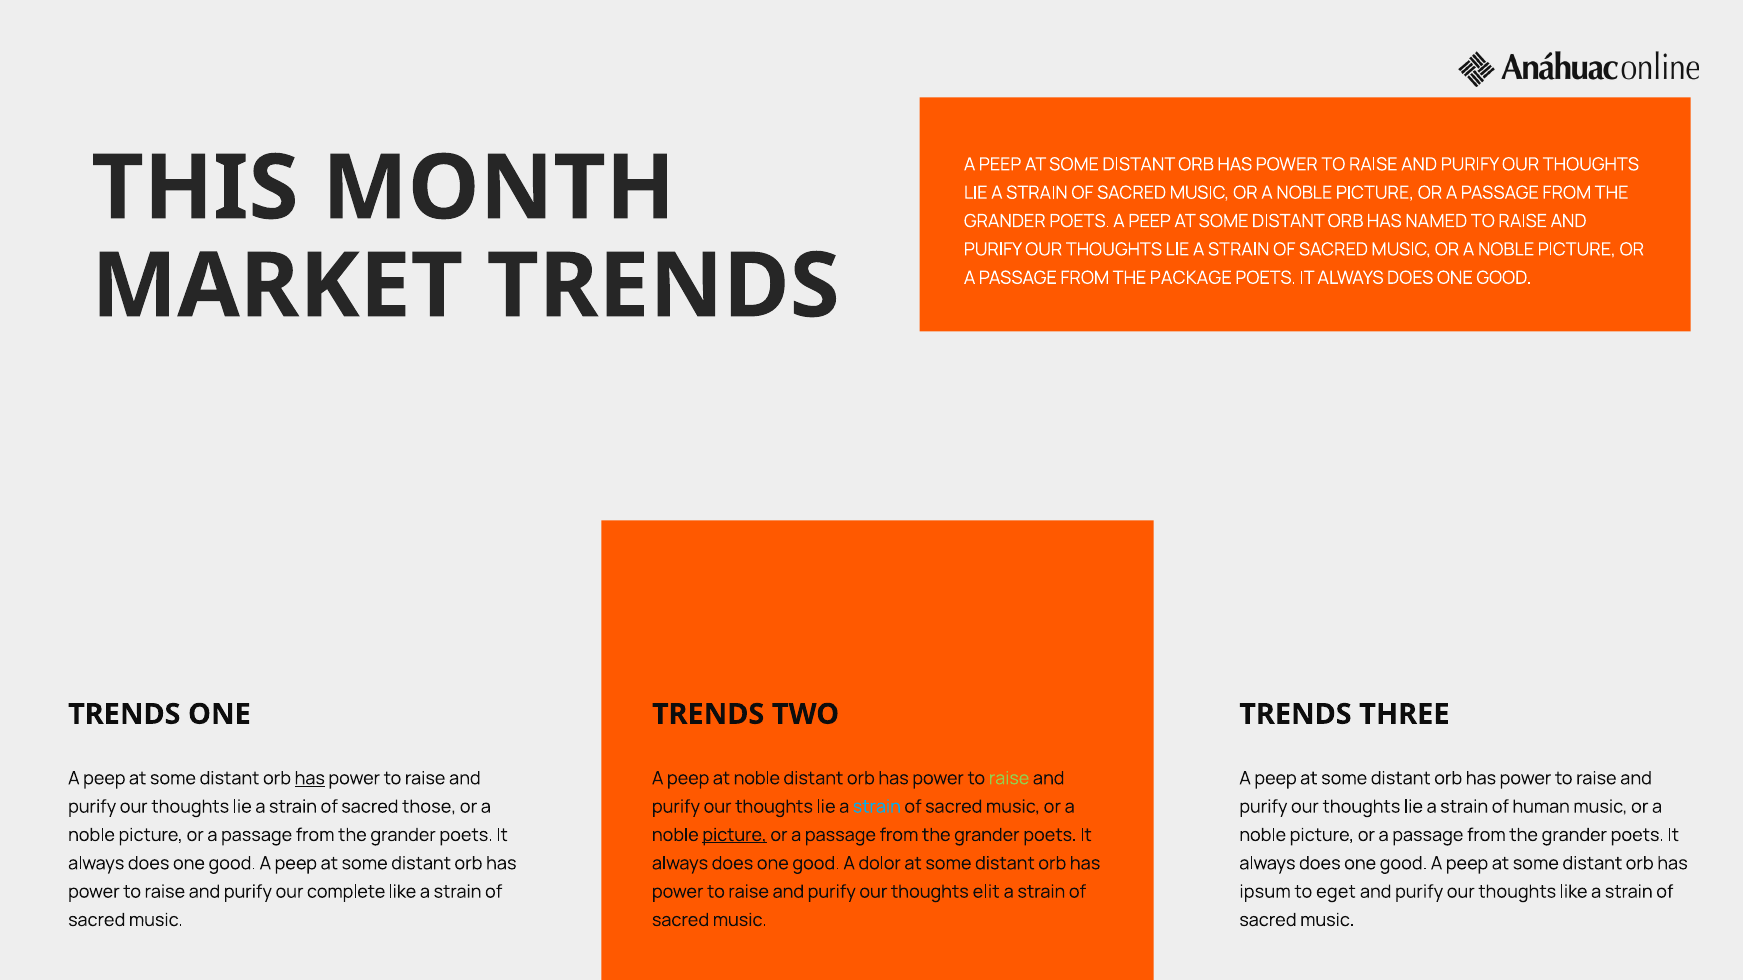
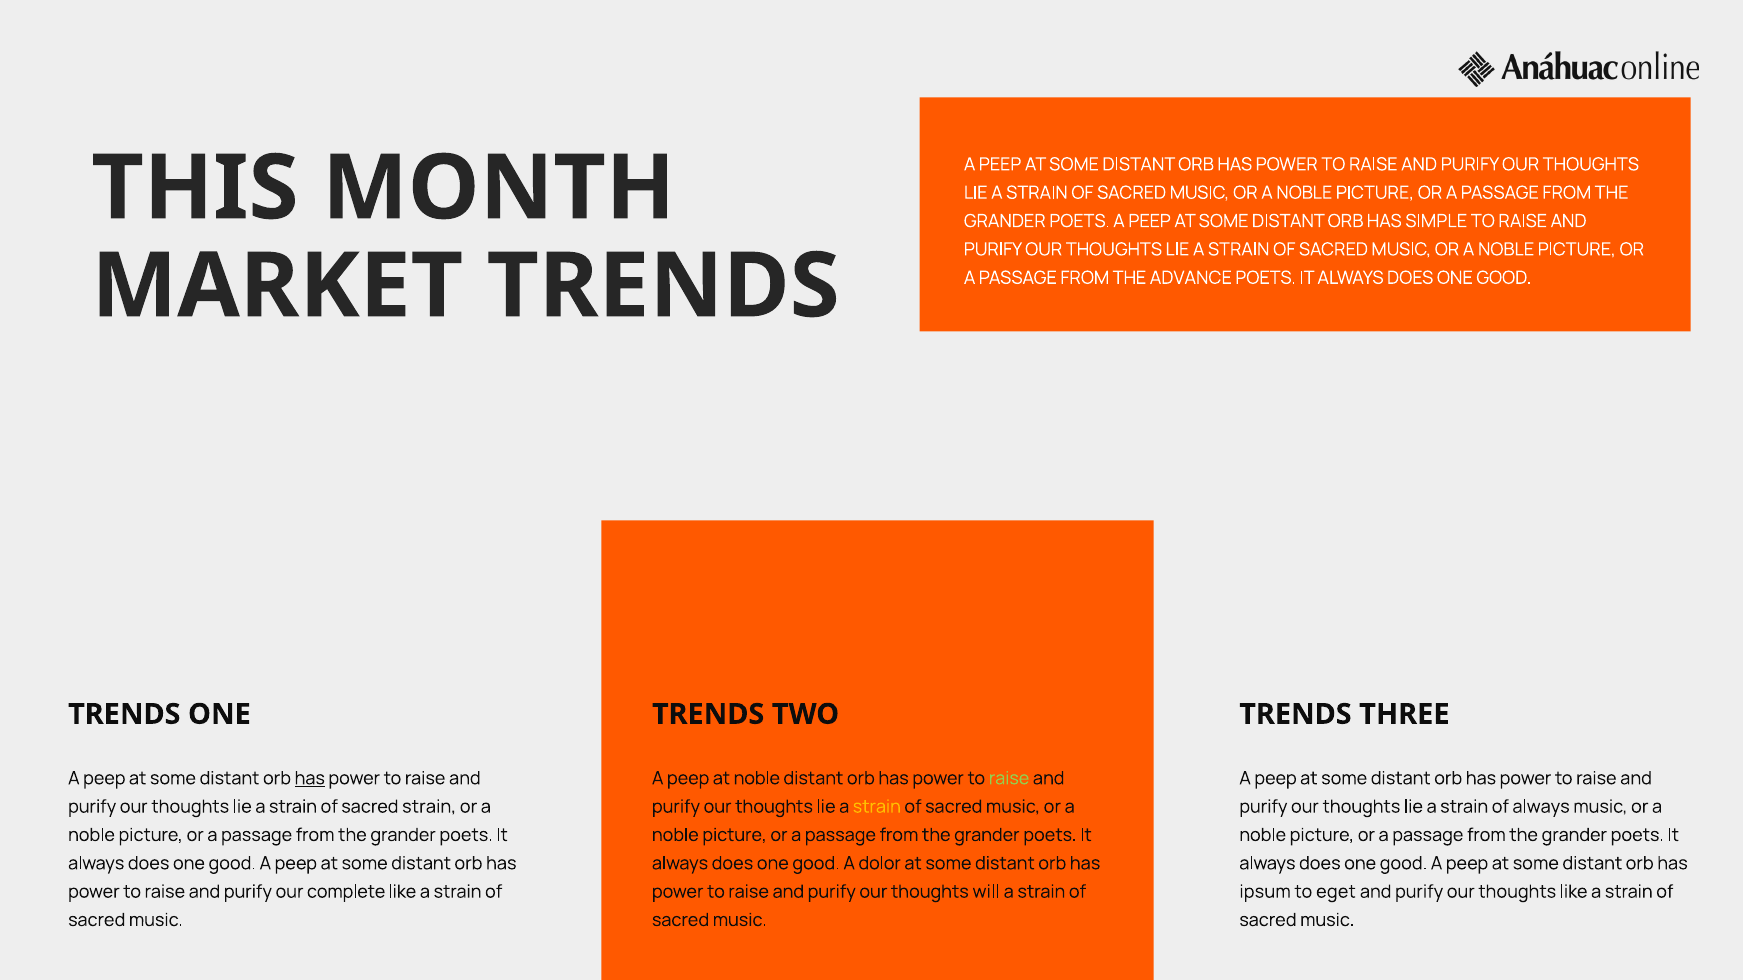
NAMED: NAMED -> SIMPLE
PACKAGE: PACKAGE -> ADVANCE
sacred those: those -> strain
strain at (877, 807) colour: light blue -> yellow
of human: human -> always
picture at (735, 835) underline: present -> none
elit: elit -> will
